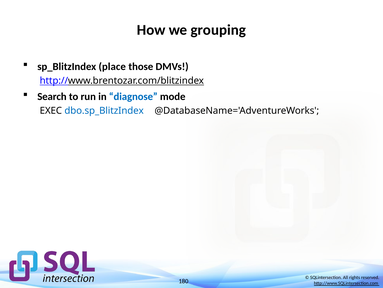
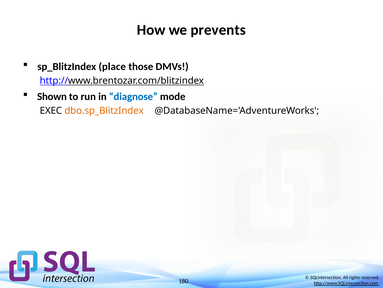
grouping: grouping -> prevents
Search: Search -> Shown
dbo.sp_BlitzIndex colour: blue -> orange
